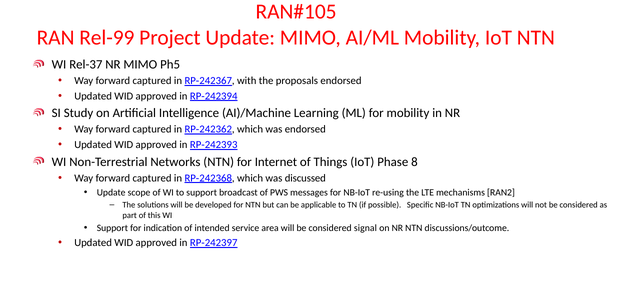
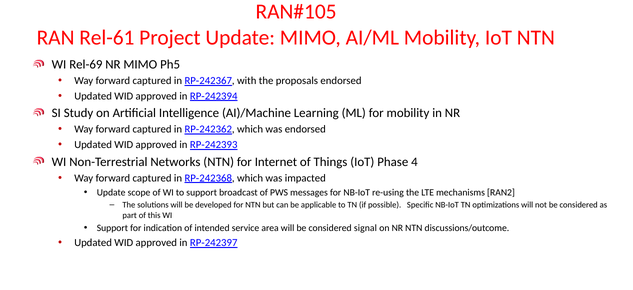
Rel-99: Rel-99 -> Rel-61
Rel-37: Rel-37 -> Rel-69
8: 8 -> 4
discussed: discussed -> impacted
